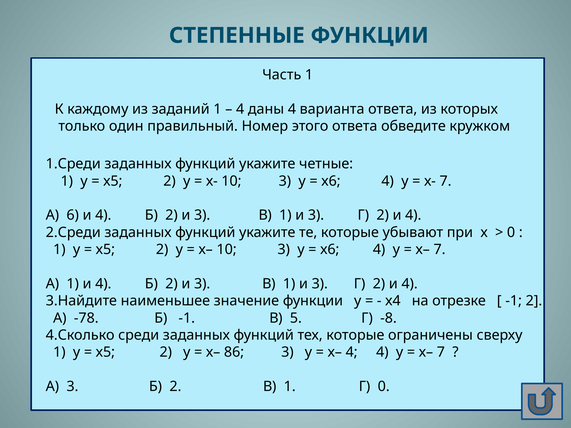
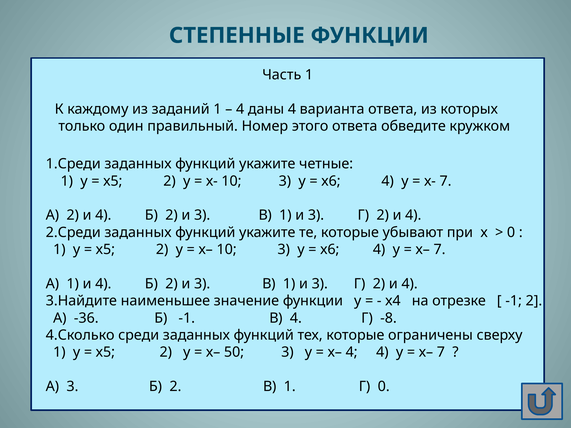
А 6: 6 -> 2
-78: -78 -> -36
В 5: 5 -> 4
86: 86 -> 50
